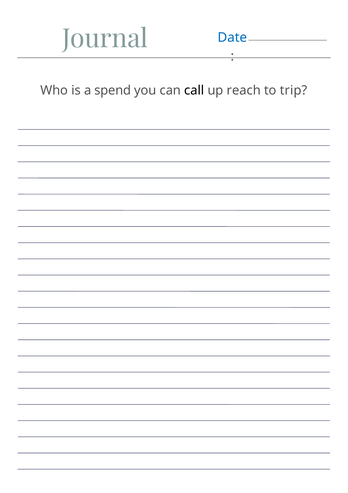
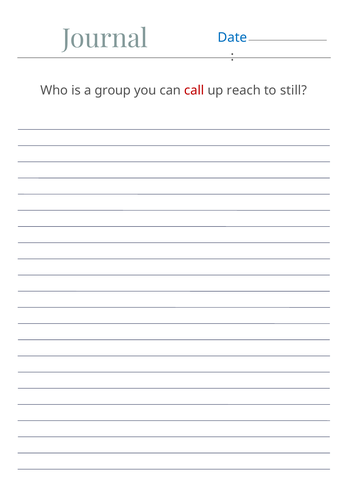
spend: spend -> group
call colour: black -> red
trip: trip -> still
